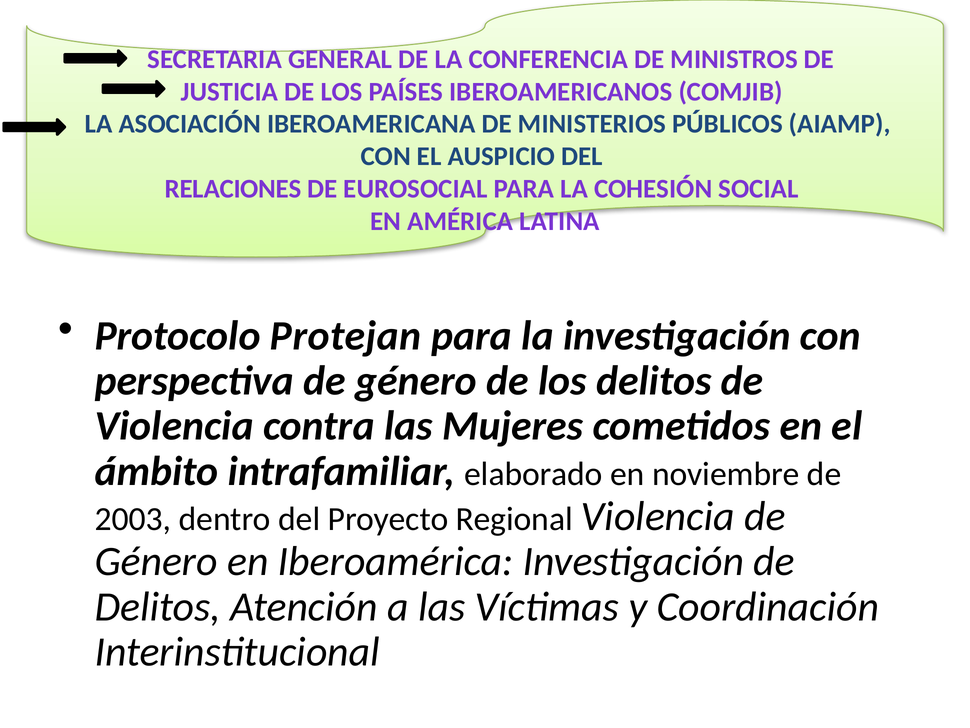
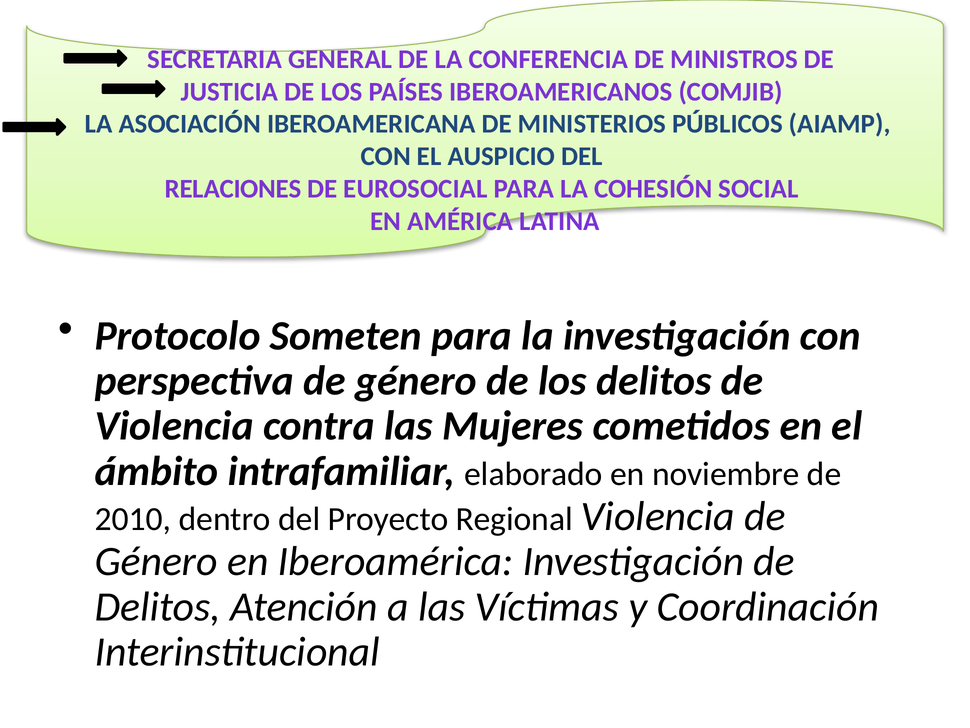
Protejan: Protejan -> Someten
2003: 2003 -> 2010
